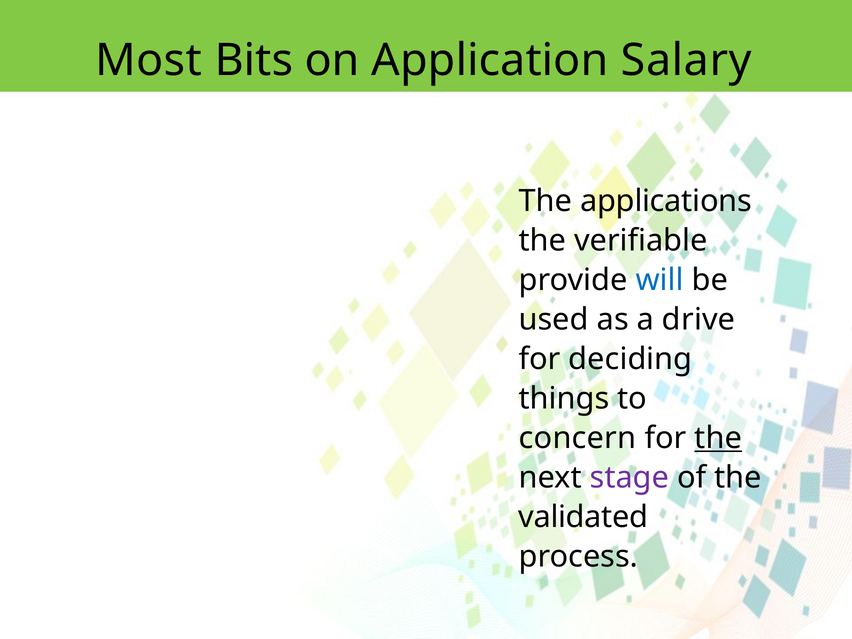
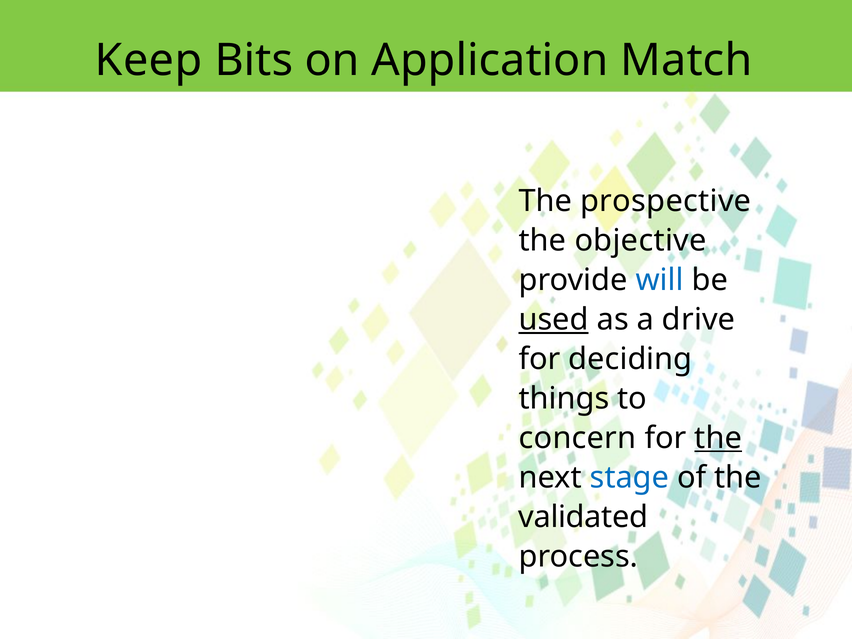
Most: Most -> Keep
Salary: Salary -> Match
applications: applications -> prospective
verifiable: verifiable -> objective
used underline: none -> present
stage colour: purple -> blue
